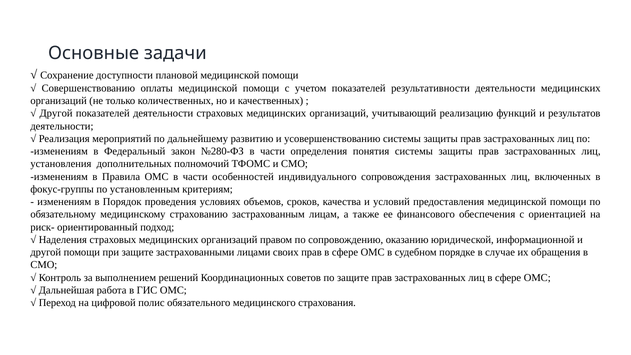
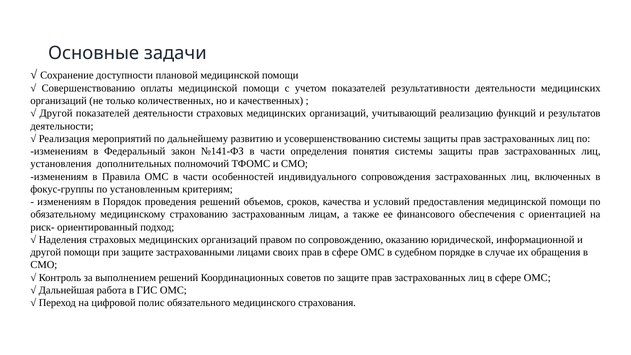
№280-ФЗ: №280-ФЗ -> №141-ФЗ
проведения условиях: условиях -> решений
